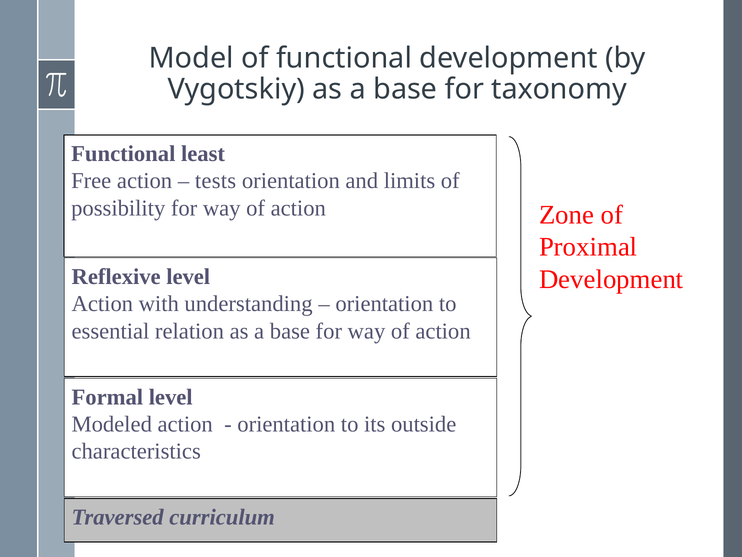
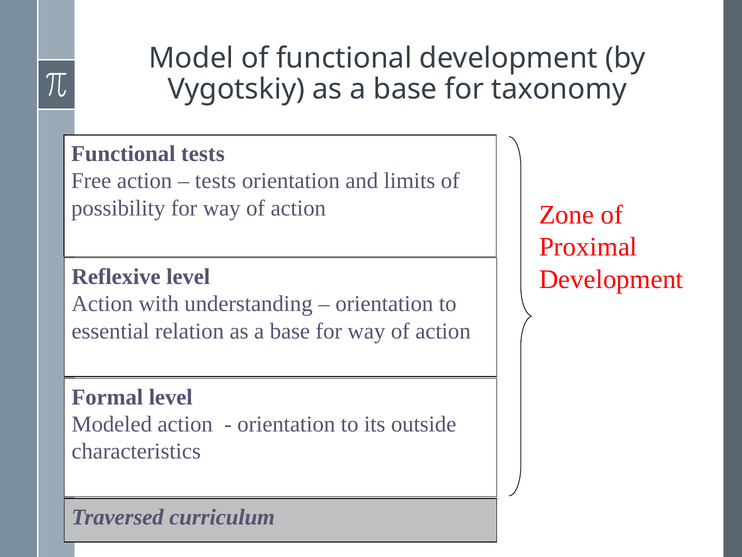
Functional least: least -> tests
